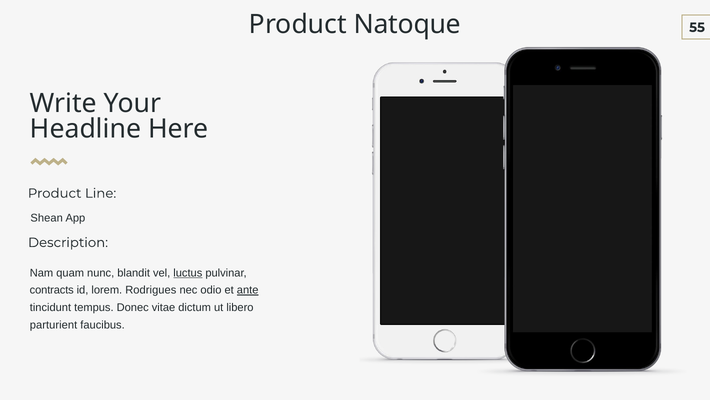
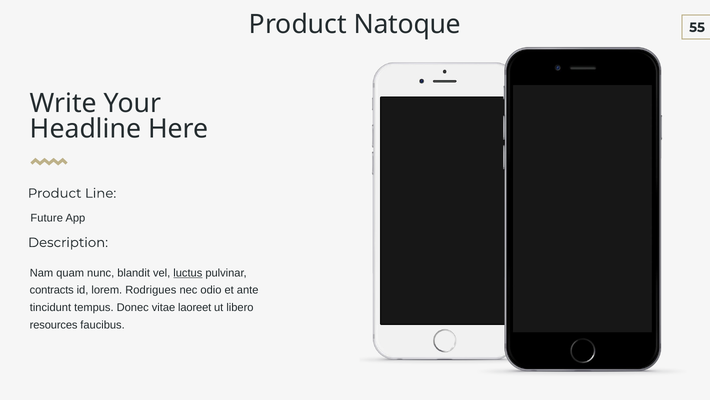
Shean: Shean -> Future
ante underline: present -> none
dictum: dictum -> laoreet
parturient: parturient -> resources
